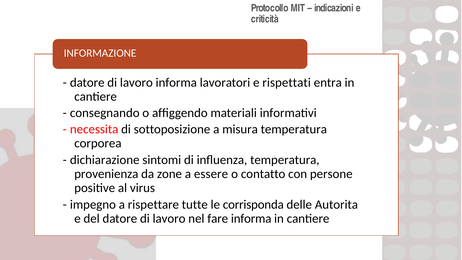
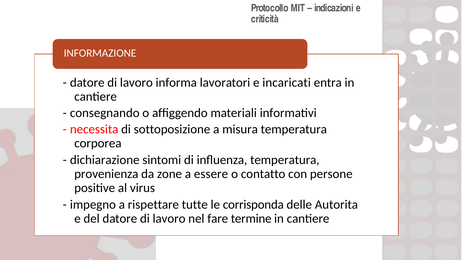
rispettati: rispettati -> incaricati
fare informa: informa -> termine
